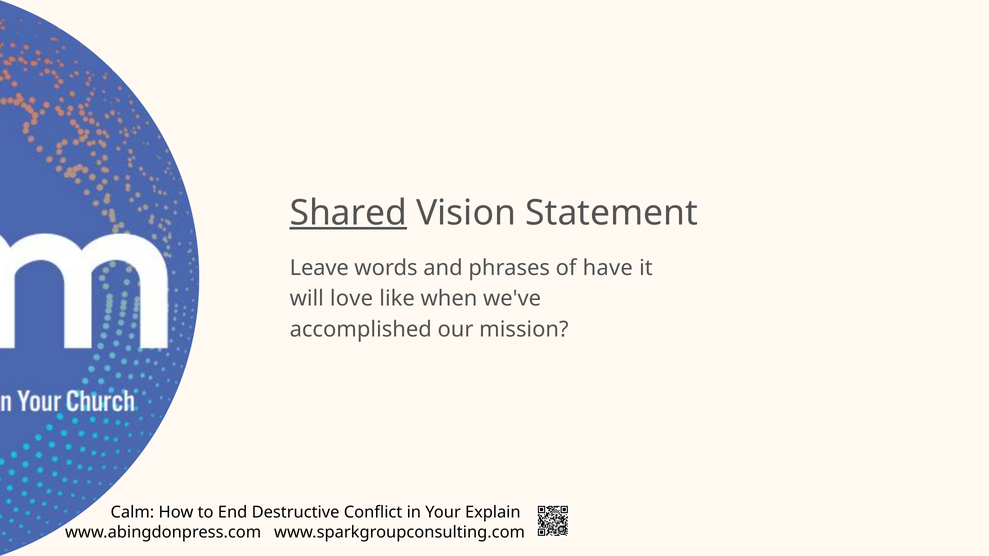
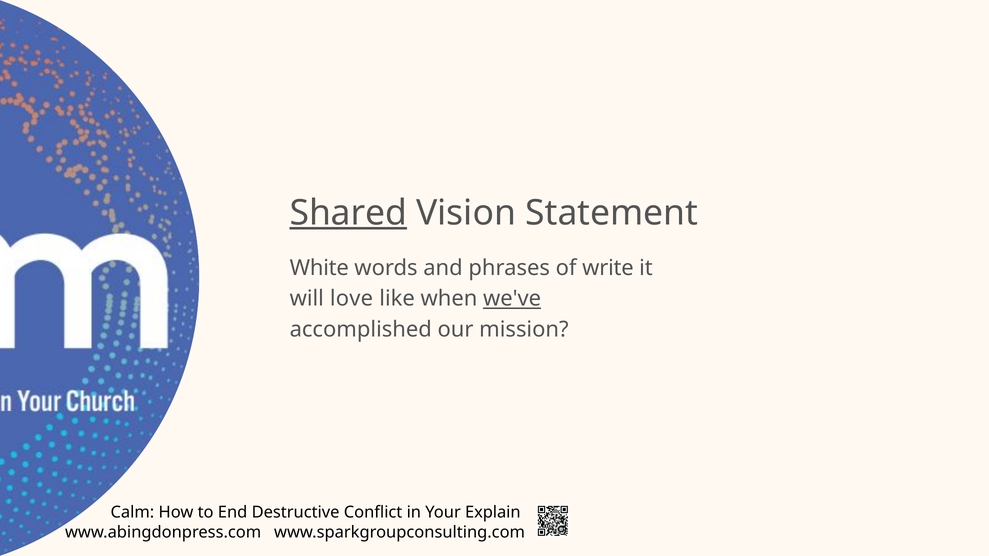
Leave: Leave -> White
have: have -> write
we've underline: none -> present
